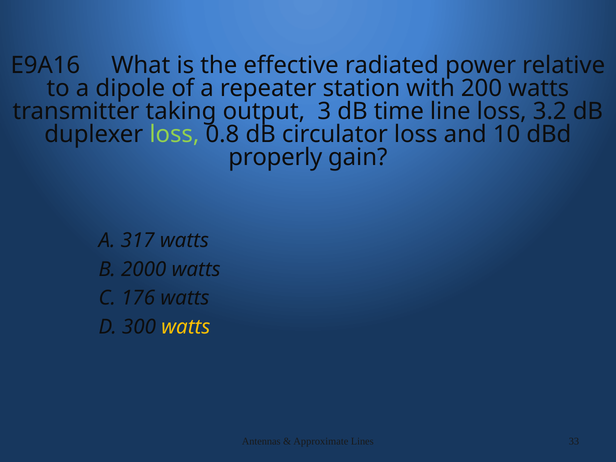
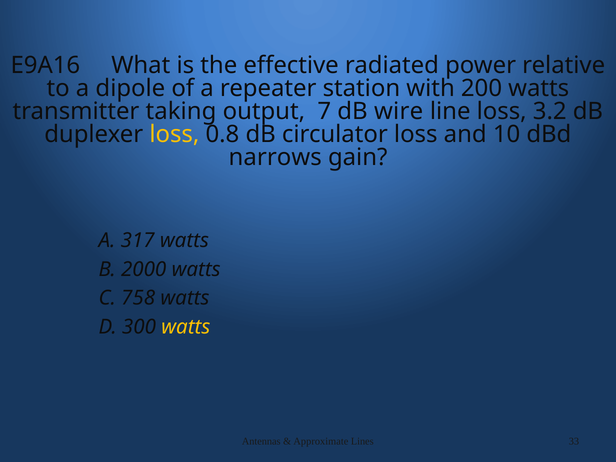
3: 3 -> 7
time: time -> wire
loss at (174, 134) colour: light green -> yellow
properly: properly -> narrows
176: 176 -> 758
